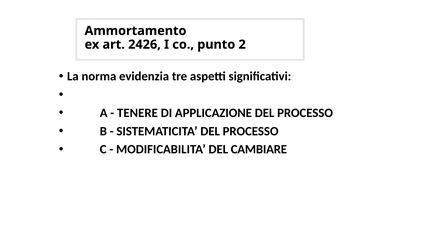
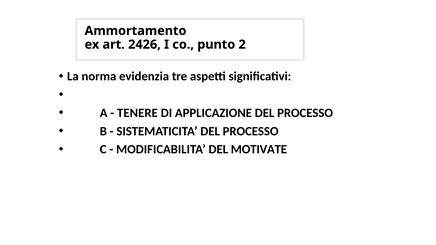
CAMBIARE: CAMBIARE -> MOTIVATE
